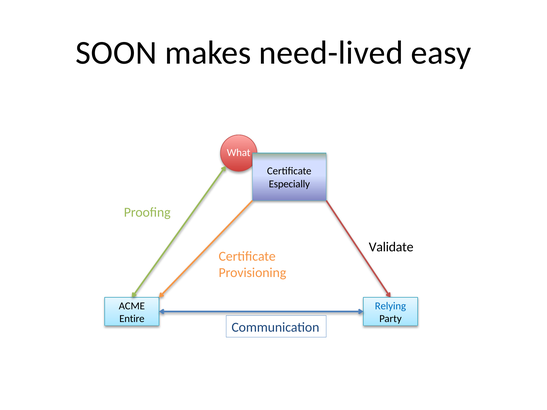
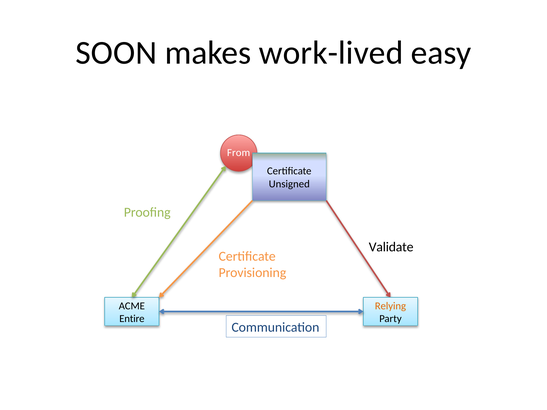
need-lived: need-lived -> work-lived
What: What -> From
Especially: Especially -> Unsigned
Relying colour: blue -> orange
